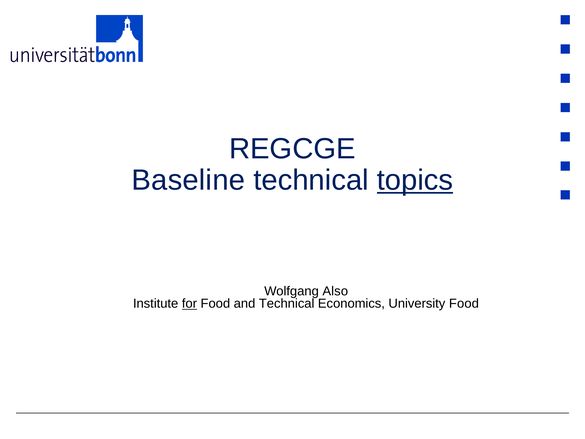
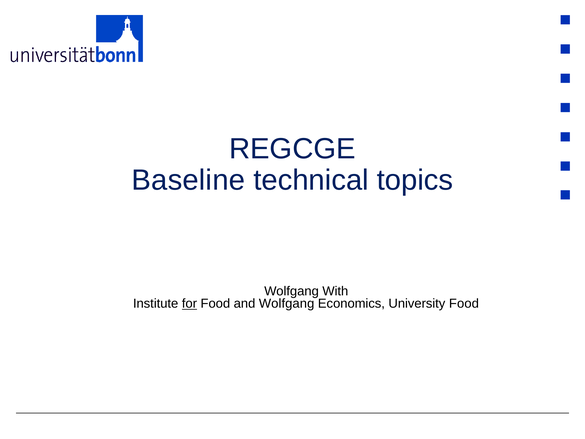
topics underline: present -> none
Also: Also -> With
and Technical: Technical -> Wolfgang
